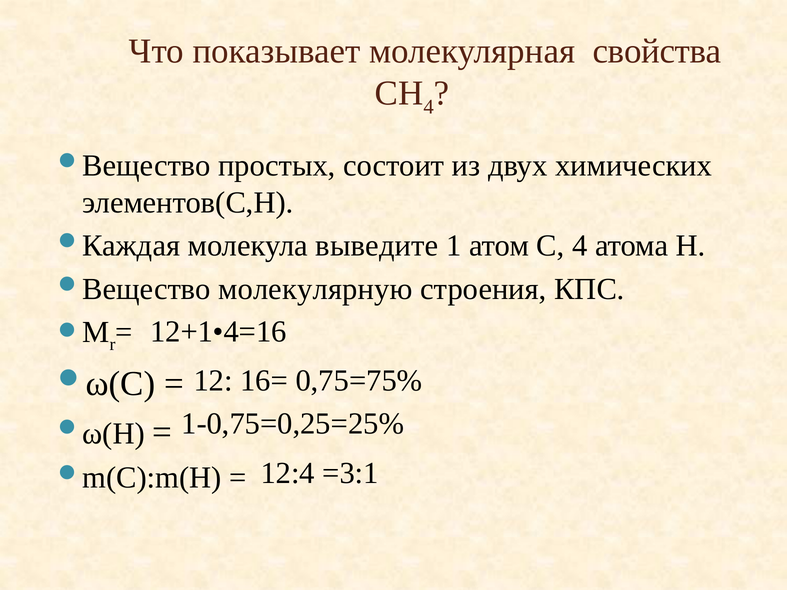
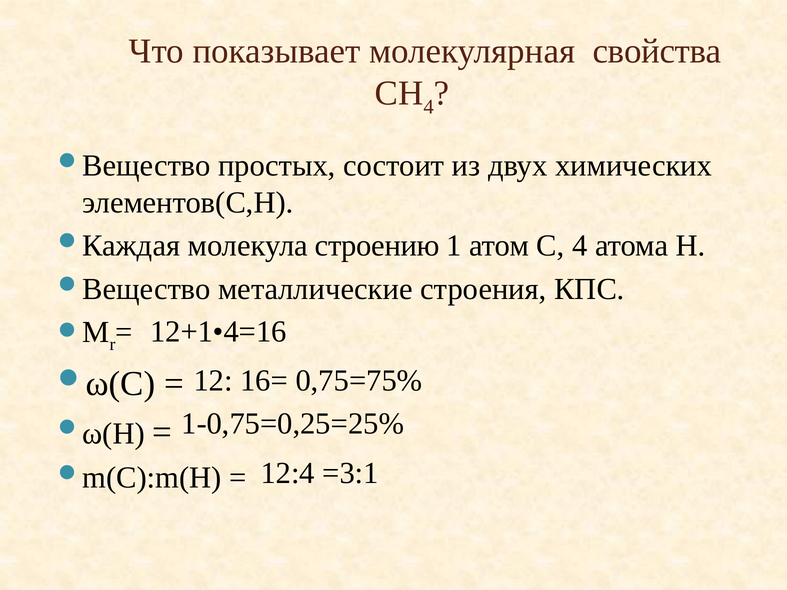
выведите: выведите -> строению
молекулярную: молекулярную -> металлические
